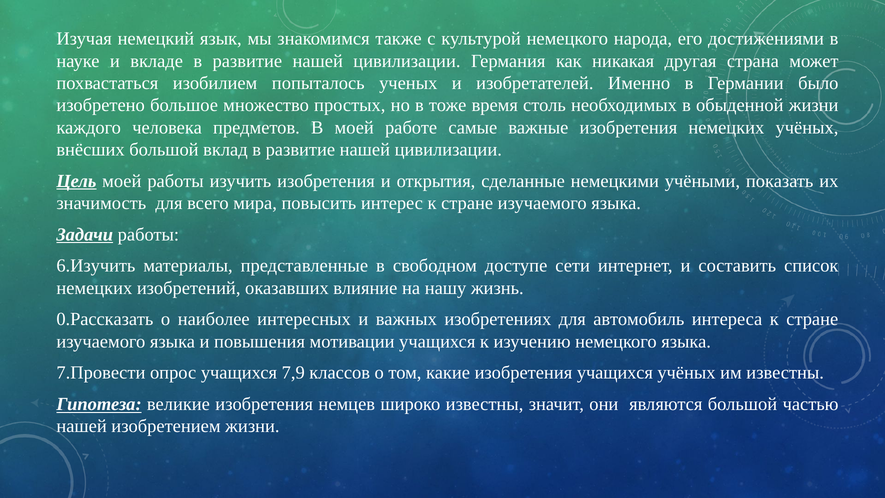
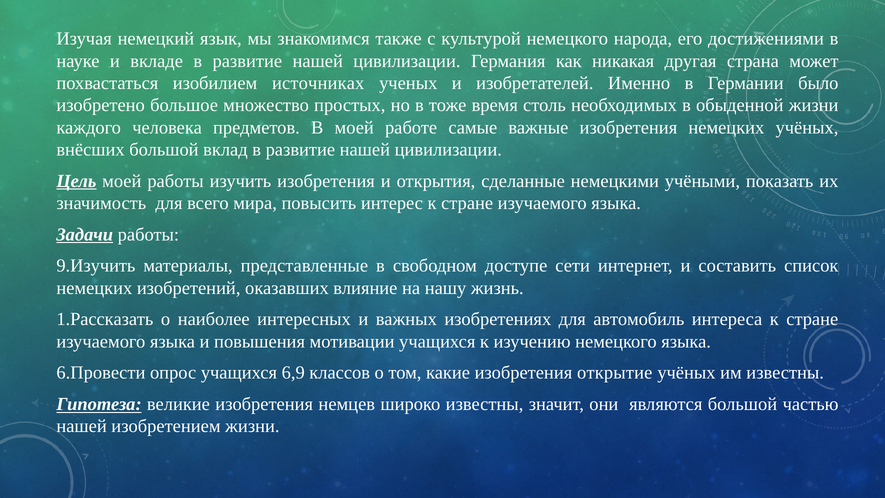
попыталось: попыталось -> источниках
6.Изучить: 6.Изучить -> 9.Изучить
0.Рассказать: 0.Рассказать -> 1.Рассказать
7.Провести: 7.Провести -> 6.Провести
7,9: 7,9 -> 6,9
изобретения учащихся: учащихся -> открытие
